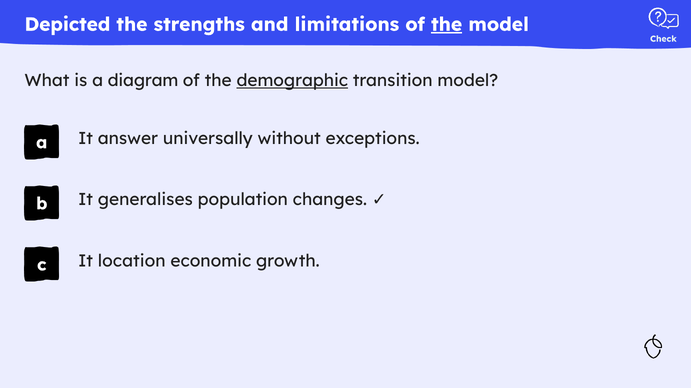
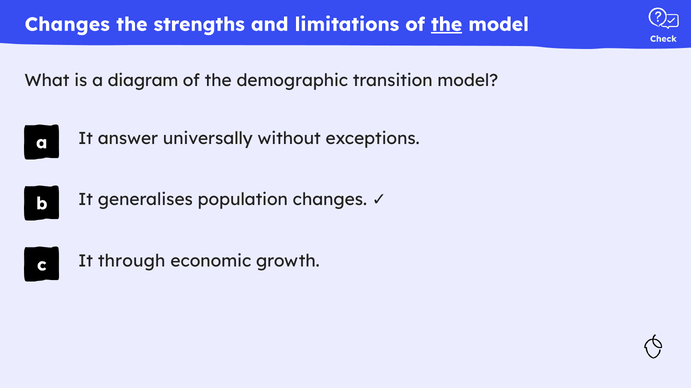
Depicted at (67, 25): Depicted -> Changes
demographic underline: present -> none
location: location -> through
